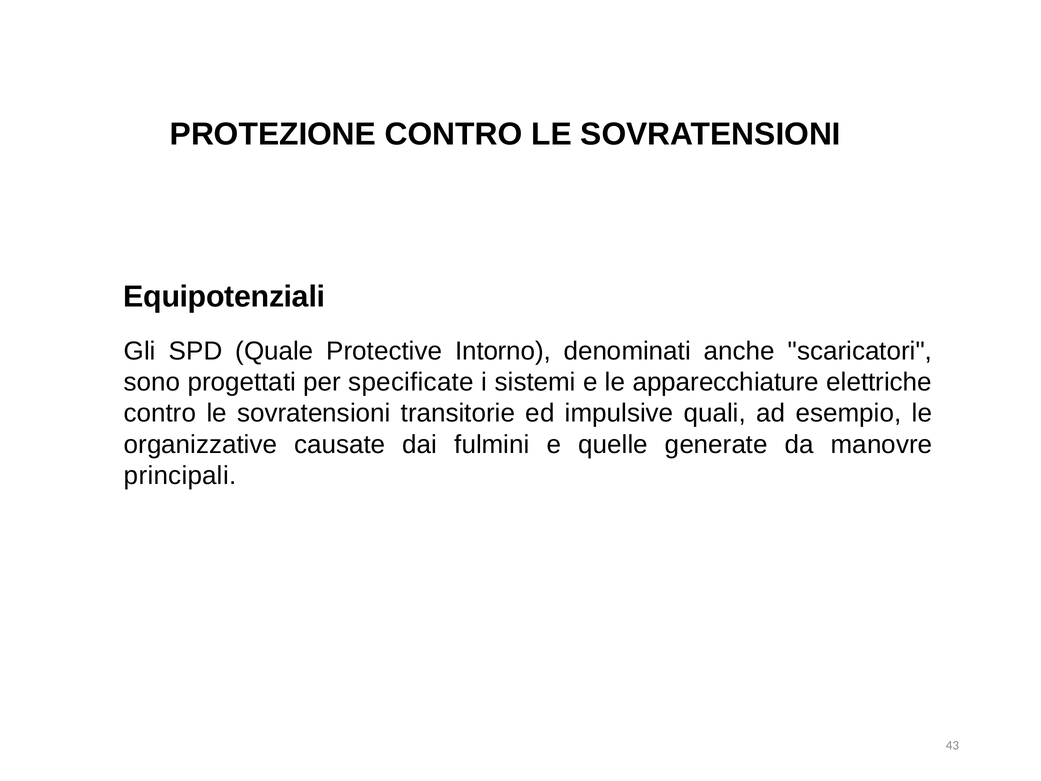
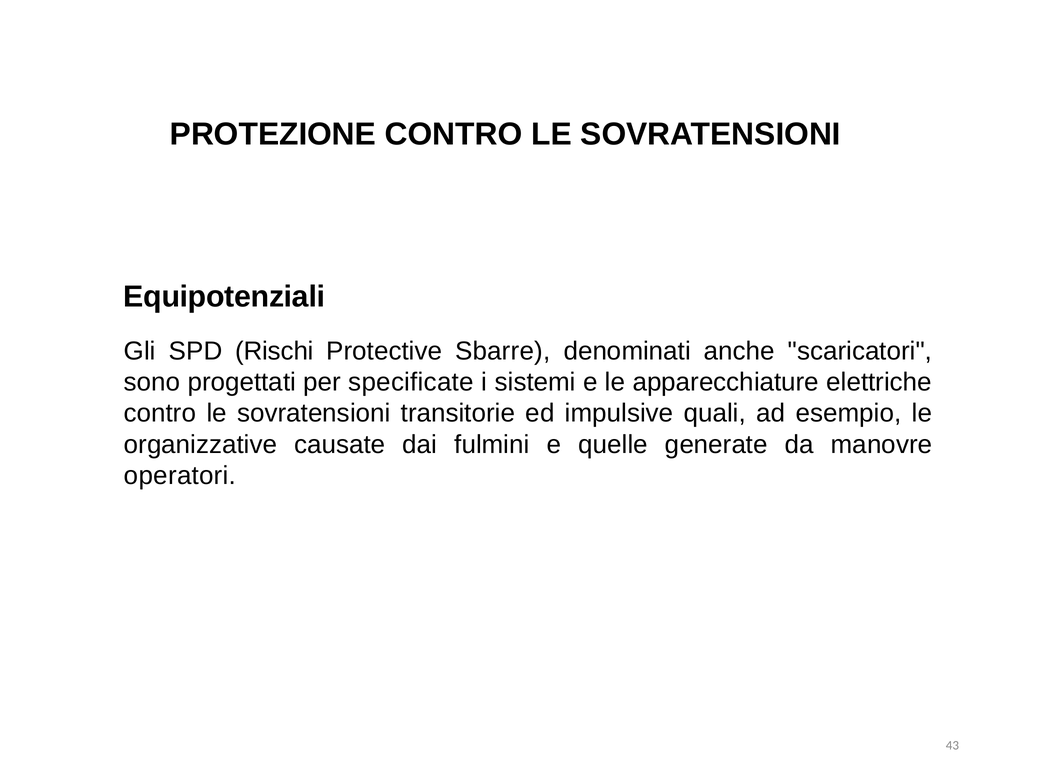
Quale: Quale -> Rischi
Intorno: Intorno -> Sbarre
principali: principali -> operatori
